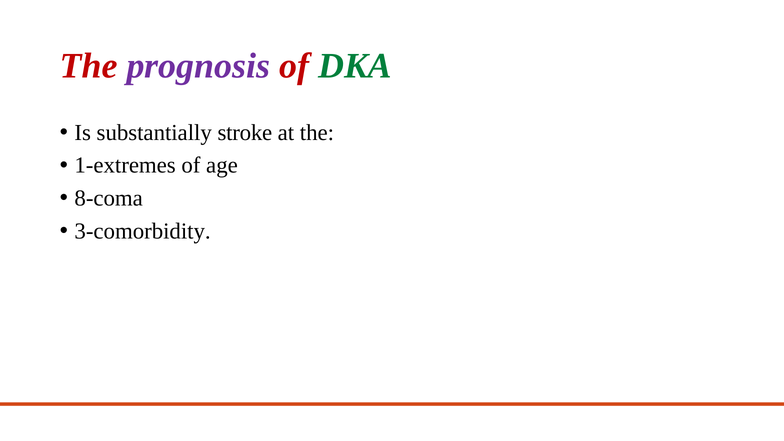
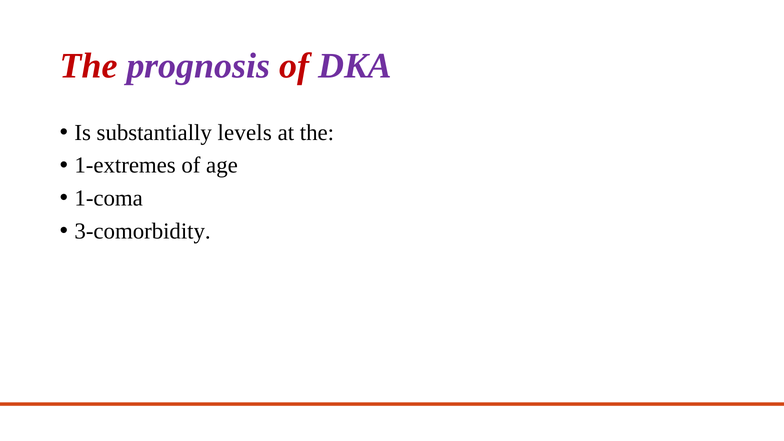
DKA colour: green -> purple
stroke: stroke -> levels
8-coma: 8-coma -> 1-coma
